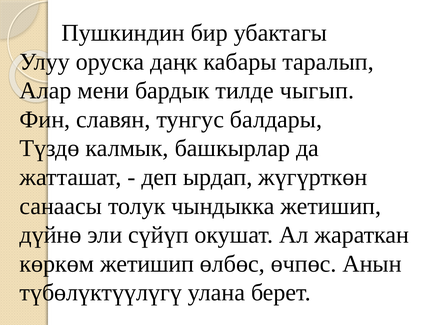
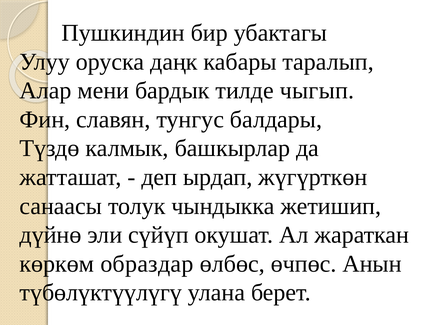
көркөм жетишип: жетишип -> образдар
